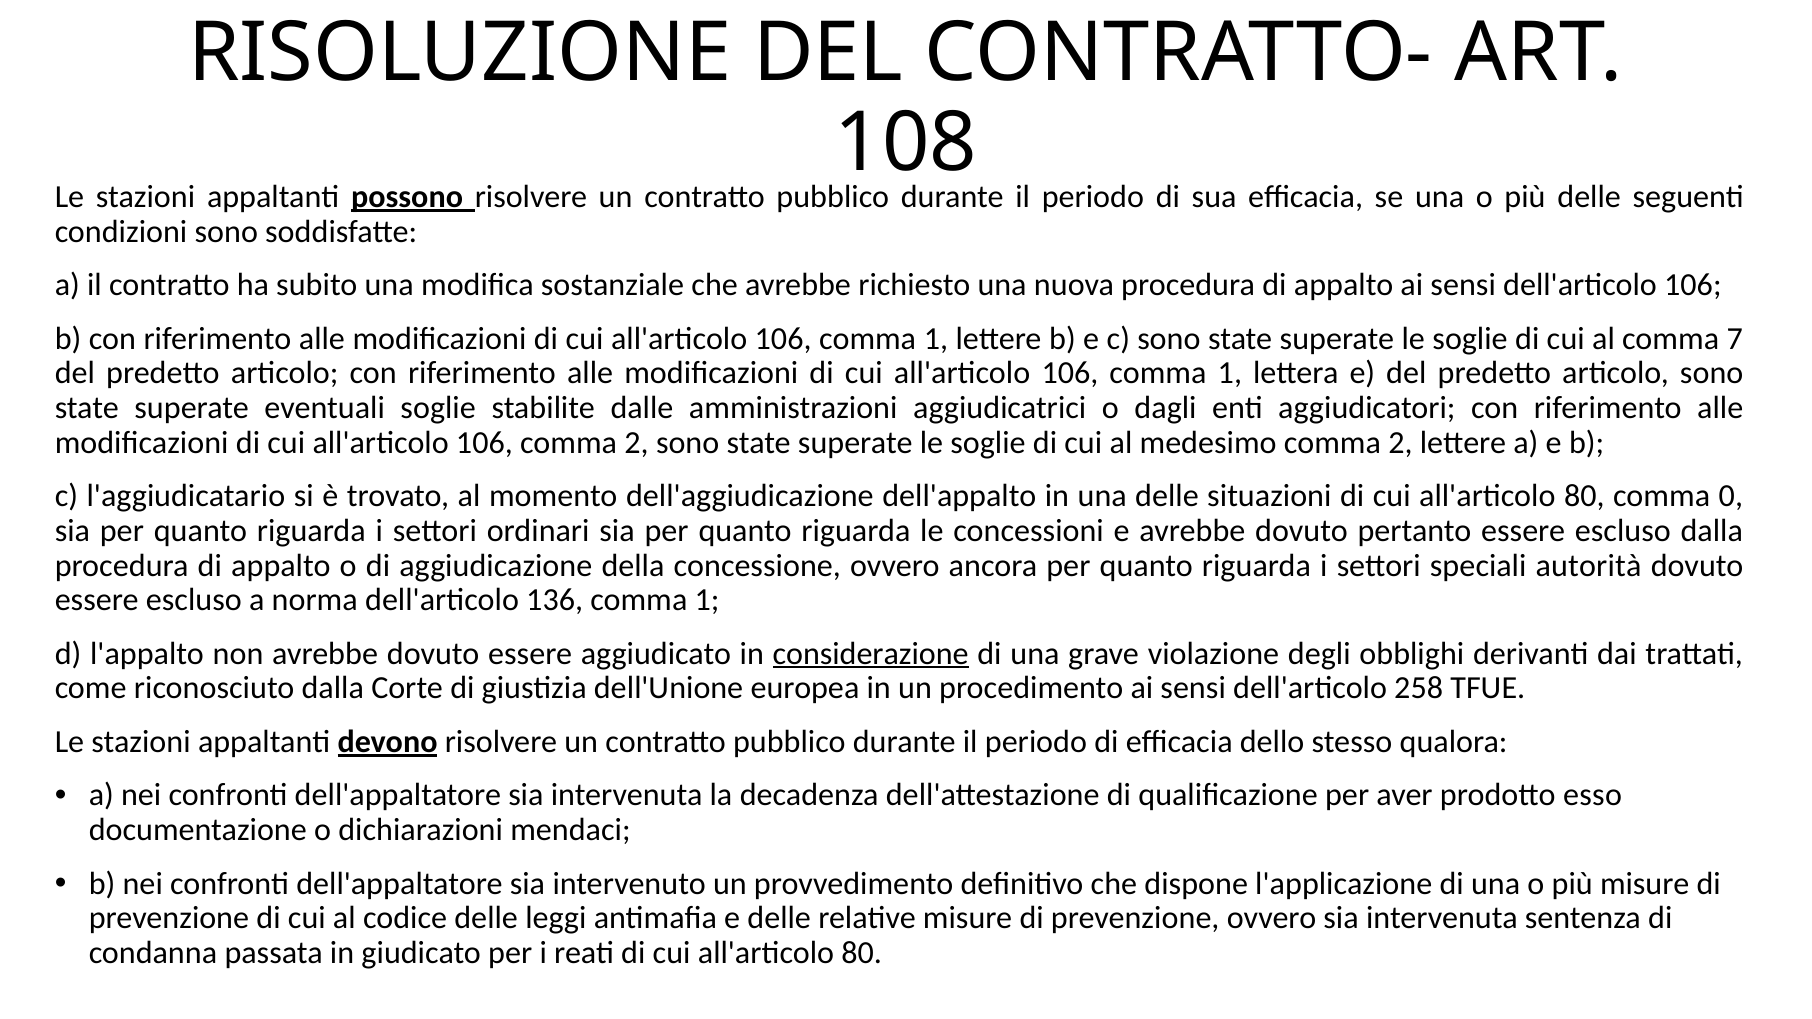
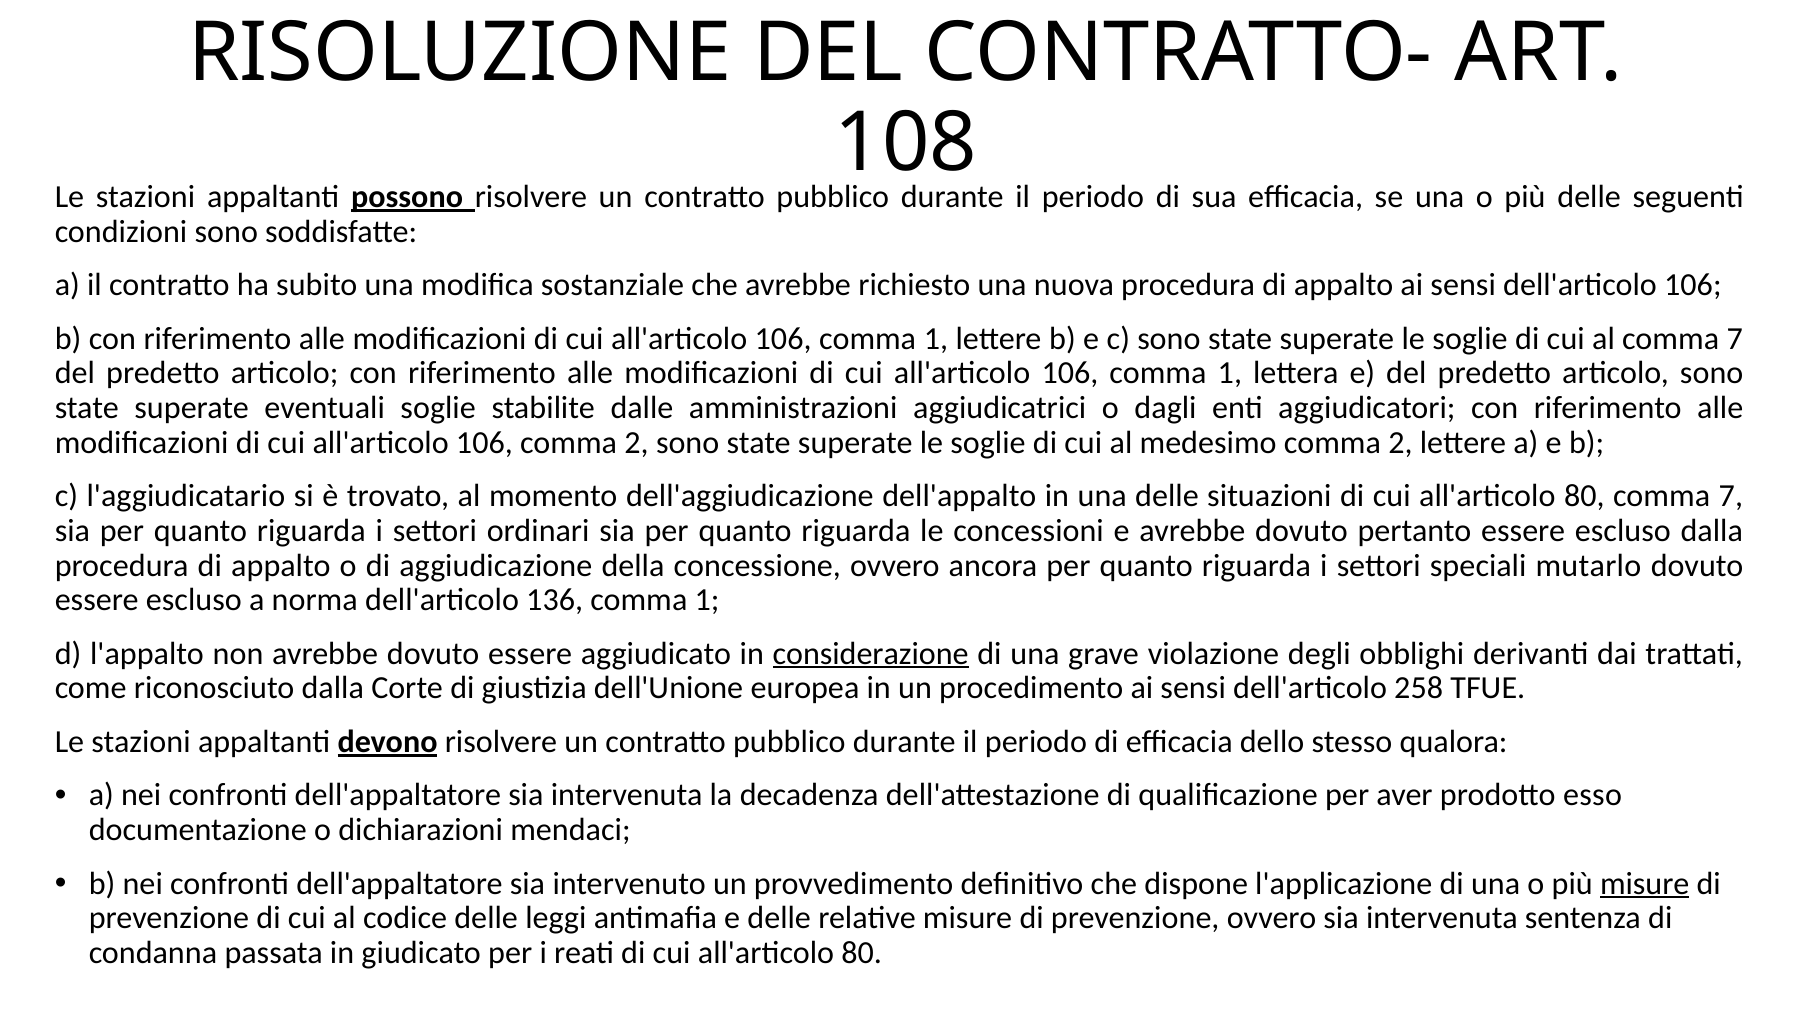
80 comma 0: 0 -> 7
autorità: autorità -> mutarlo
misure at (1645, 884) underline: none -> present
